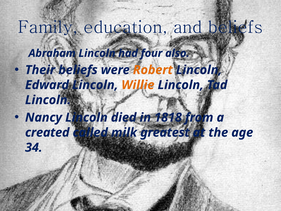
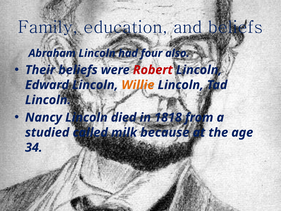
Robert colour: orange -> red
created: created -> studied
greatest: greatest -> because
